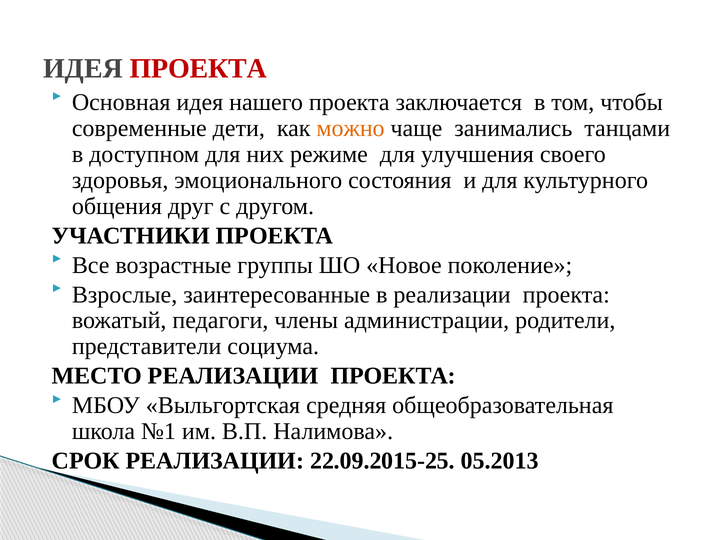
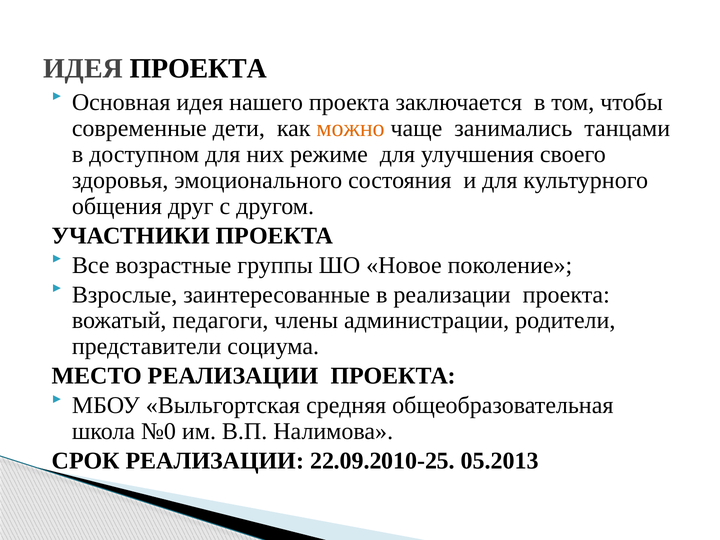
ПРОЕКТА at (198, 69) colour: red -> black
№1: №1 -> №0
22.09.2015-25: 22.09.2015-25 -> 22.09.2010-25
